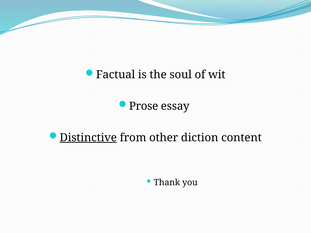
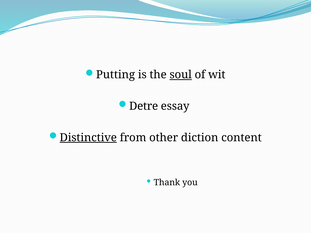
Factual: Factual -> Putting
soul underline: none -> present
Prose: Prose -> Detre
